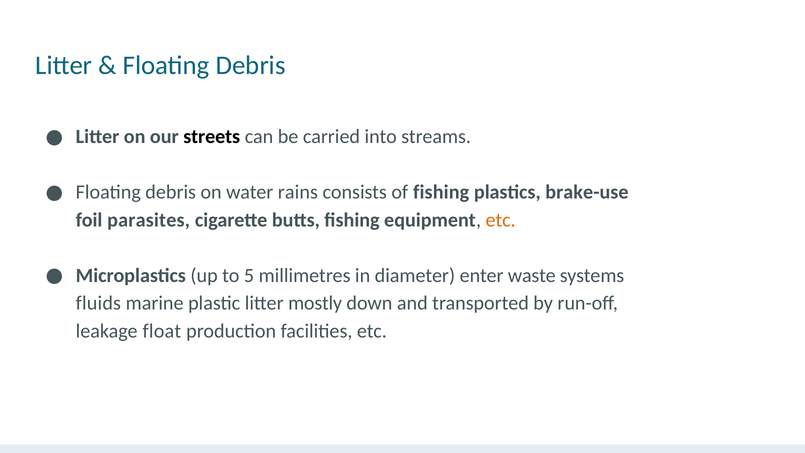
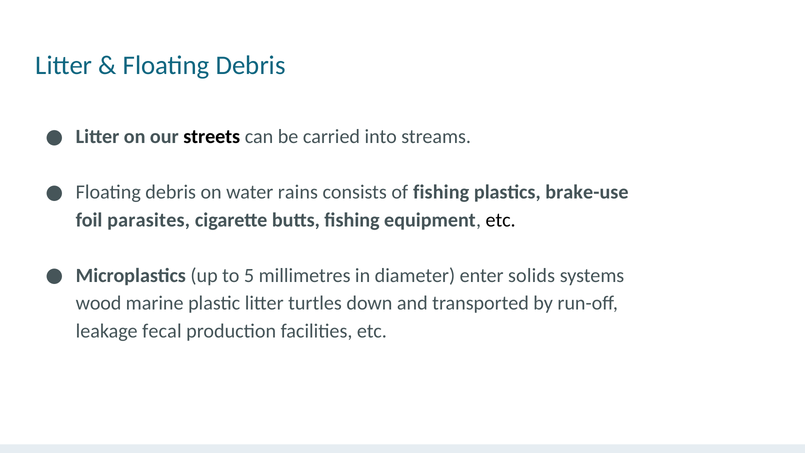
etc at (501, 220) colour: orange -> black
waste: waste -> solids
fluids: fluids -> wood
mostly: mostly -> turtles
float: float -> fecal
